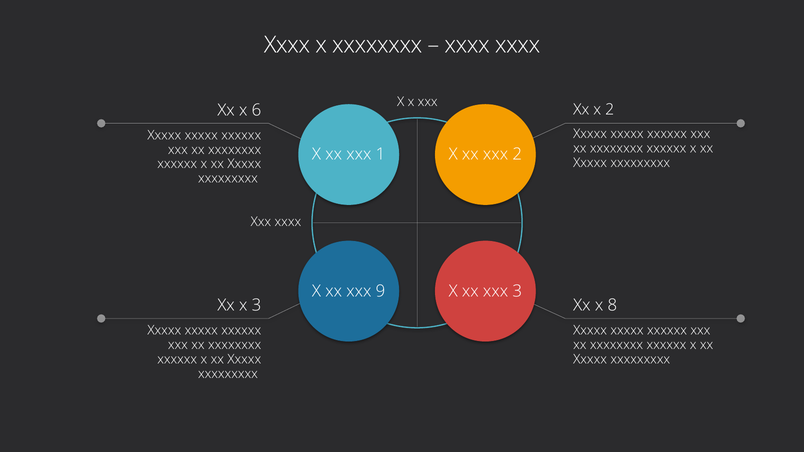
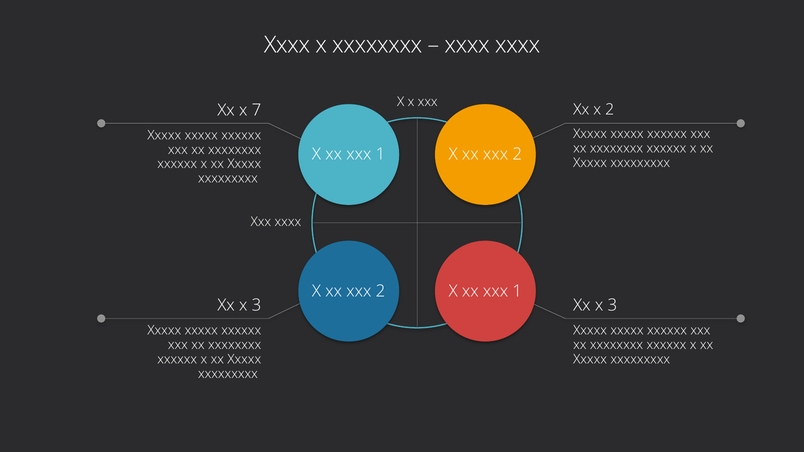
6: 6 -> 7
9 at (381, 291): 9 -> 2
3 at (517, 291): 3 -> 1
8 at (612, 305): 8 -> 3
